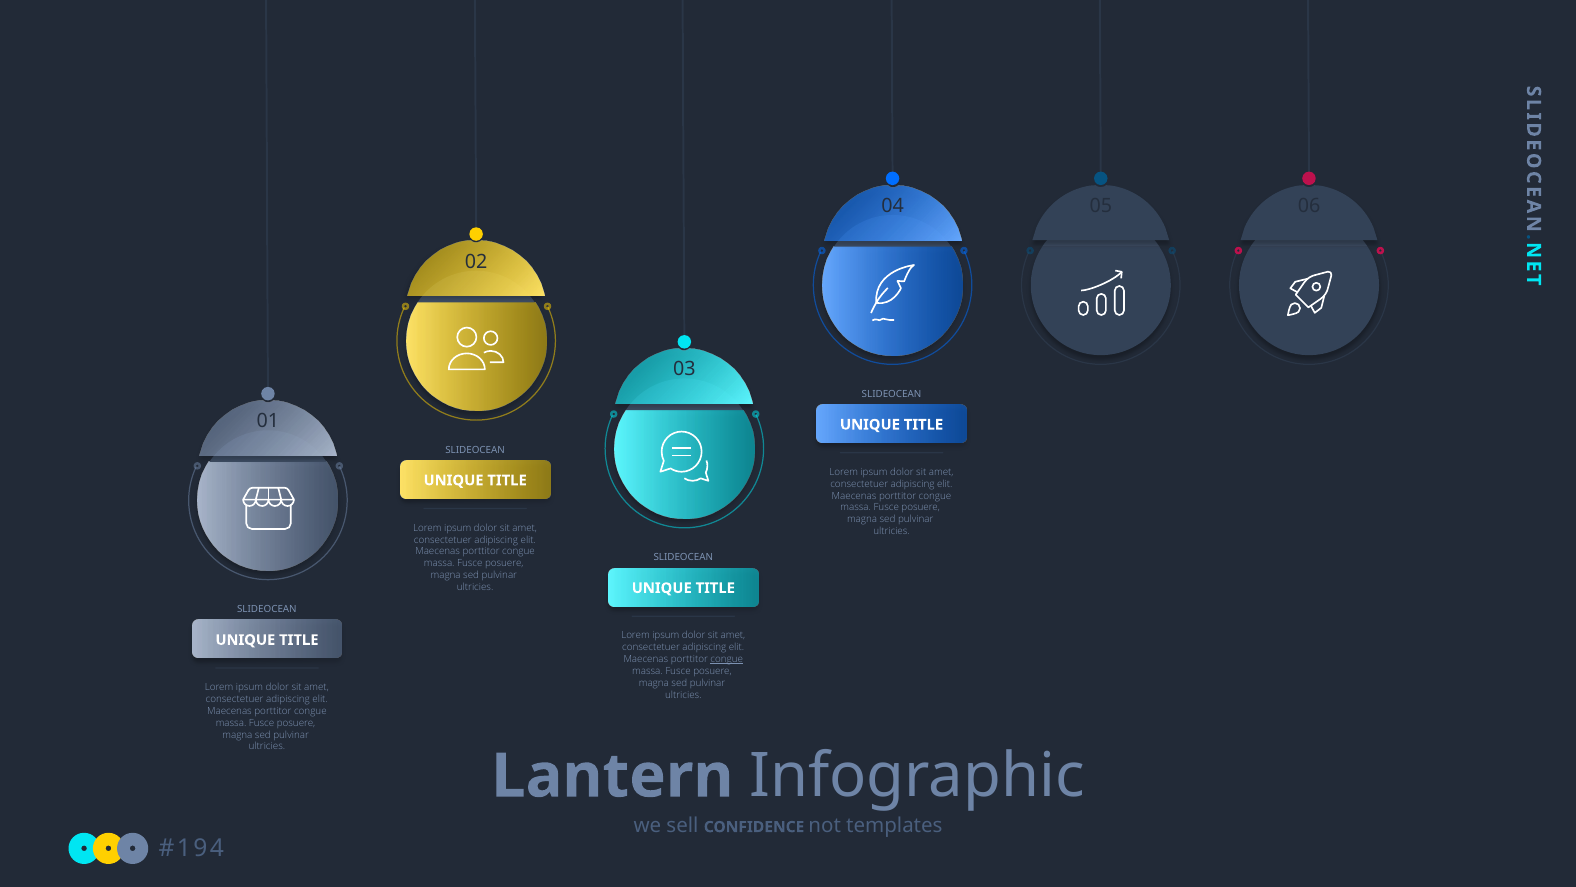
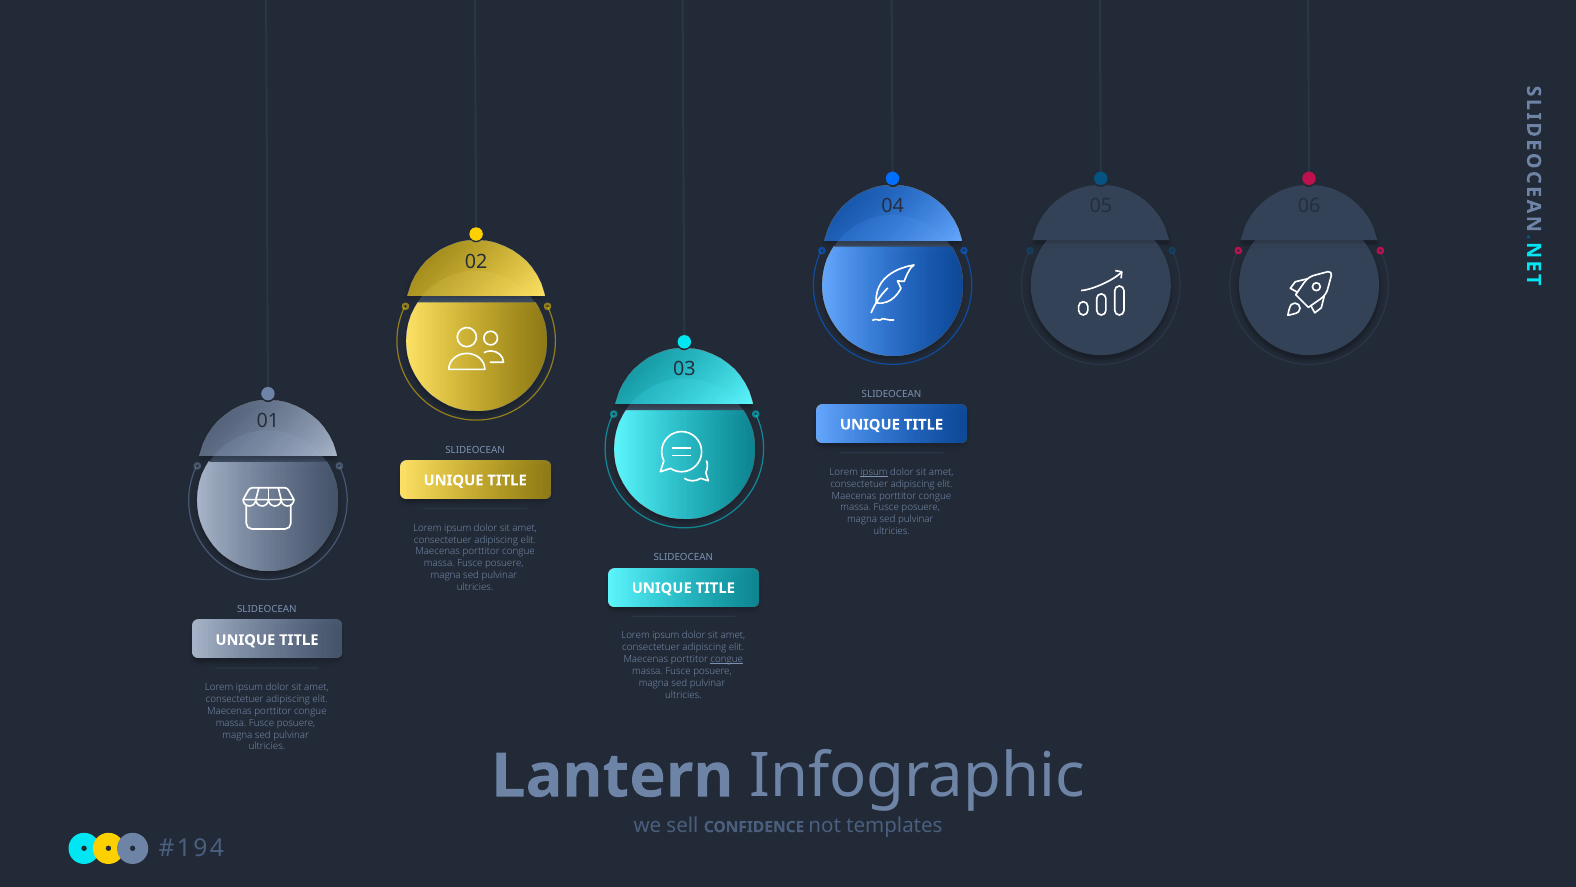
ipsum at (874, 472) underline: none -> present
